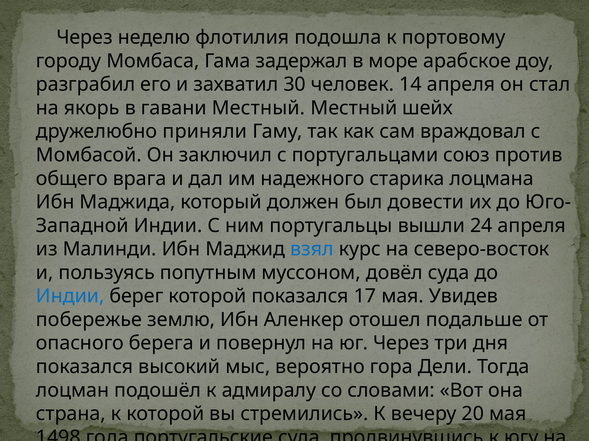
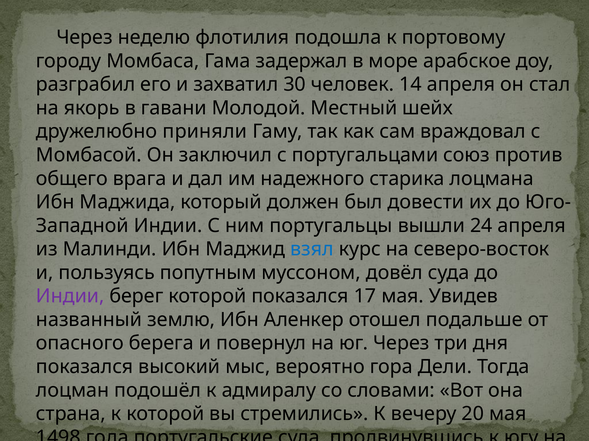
гавани Местный: Местный -> Молодой
Индии at (70, 297) colour: blue -> purple
побережье: побережье -> названный
